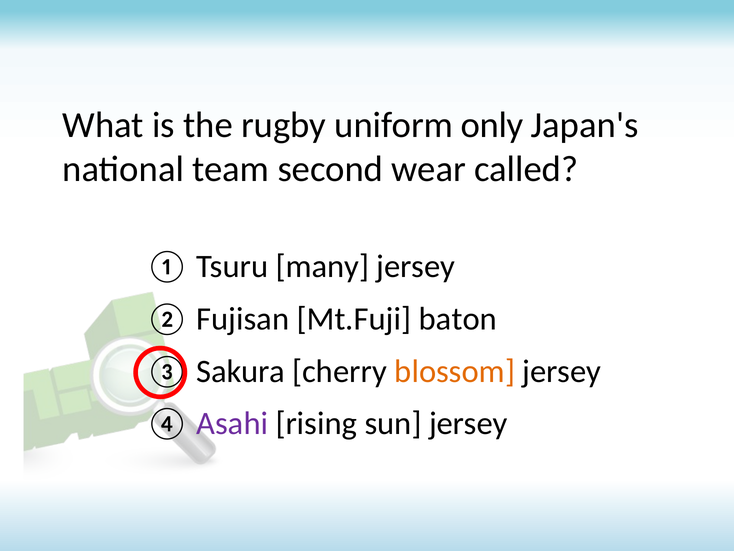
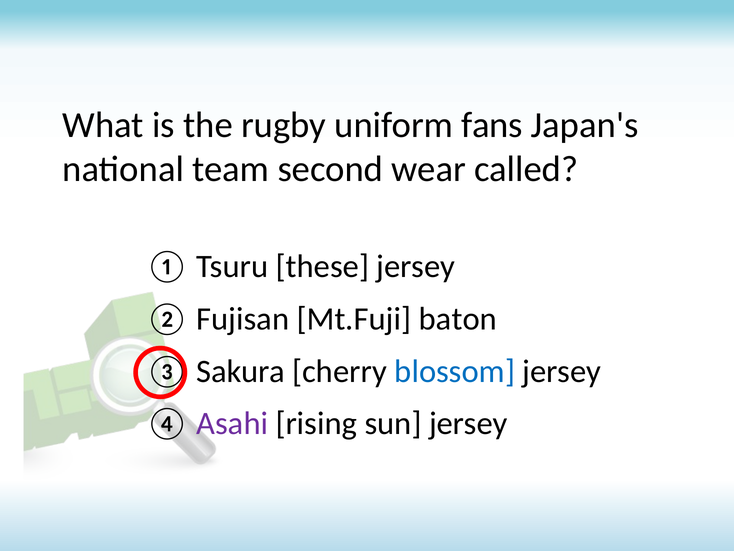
only: only -> fans
many: many -> these
blossom colour: orange -> blue
